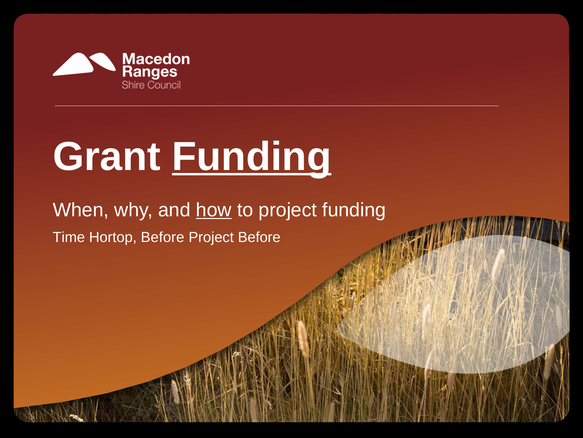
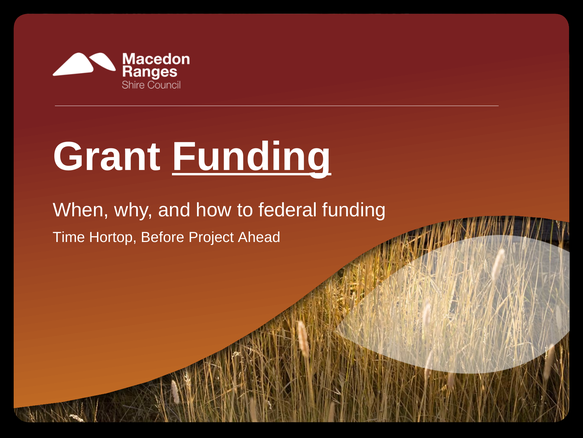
how underline: present -> none
to project: project -> federal
Project Before: Before -> Ahead
